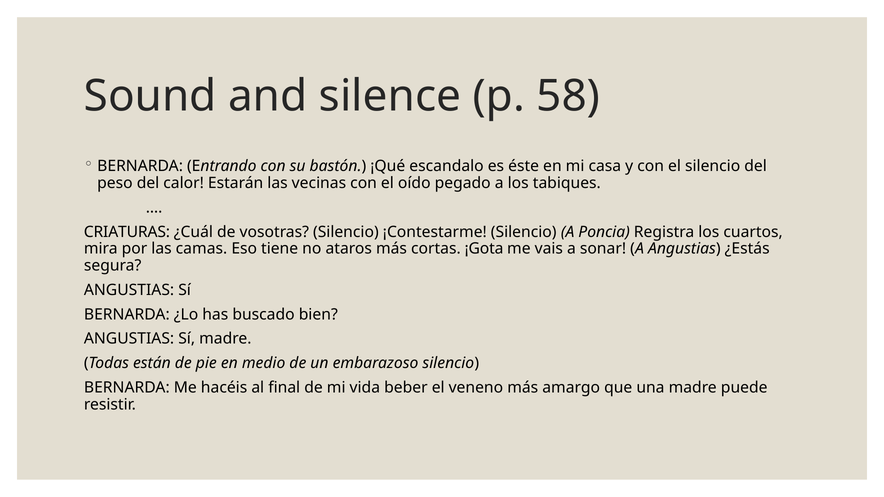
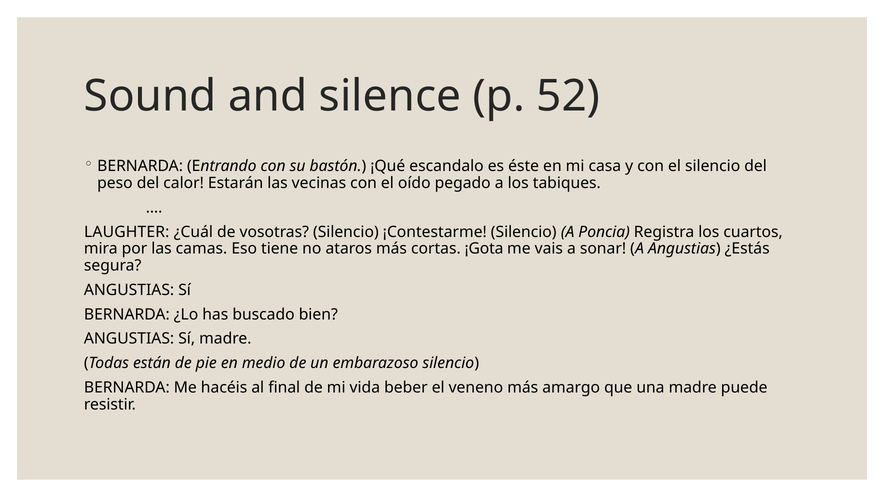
58: 58 -> 52
CRIATURAS: CRIATURAS -> LAUGHTER
